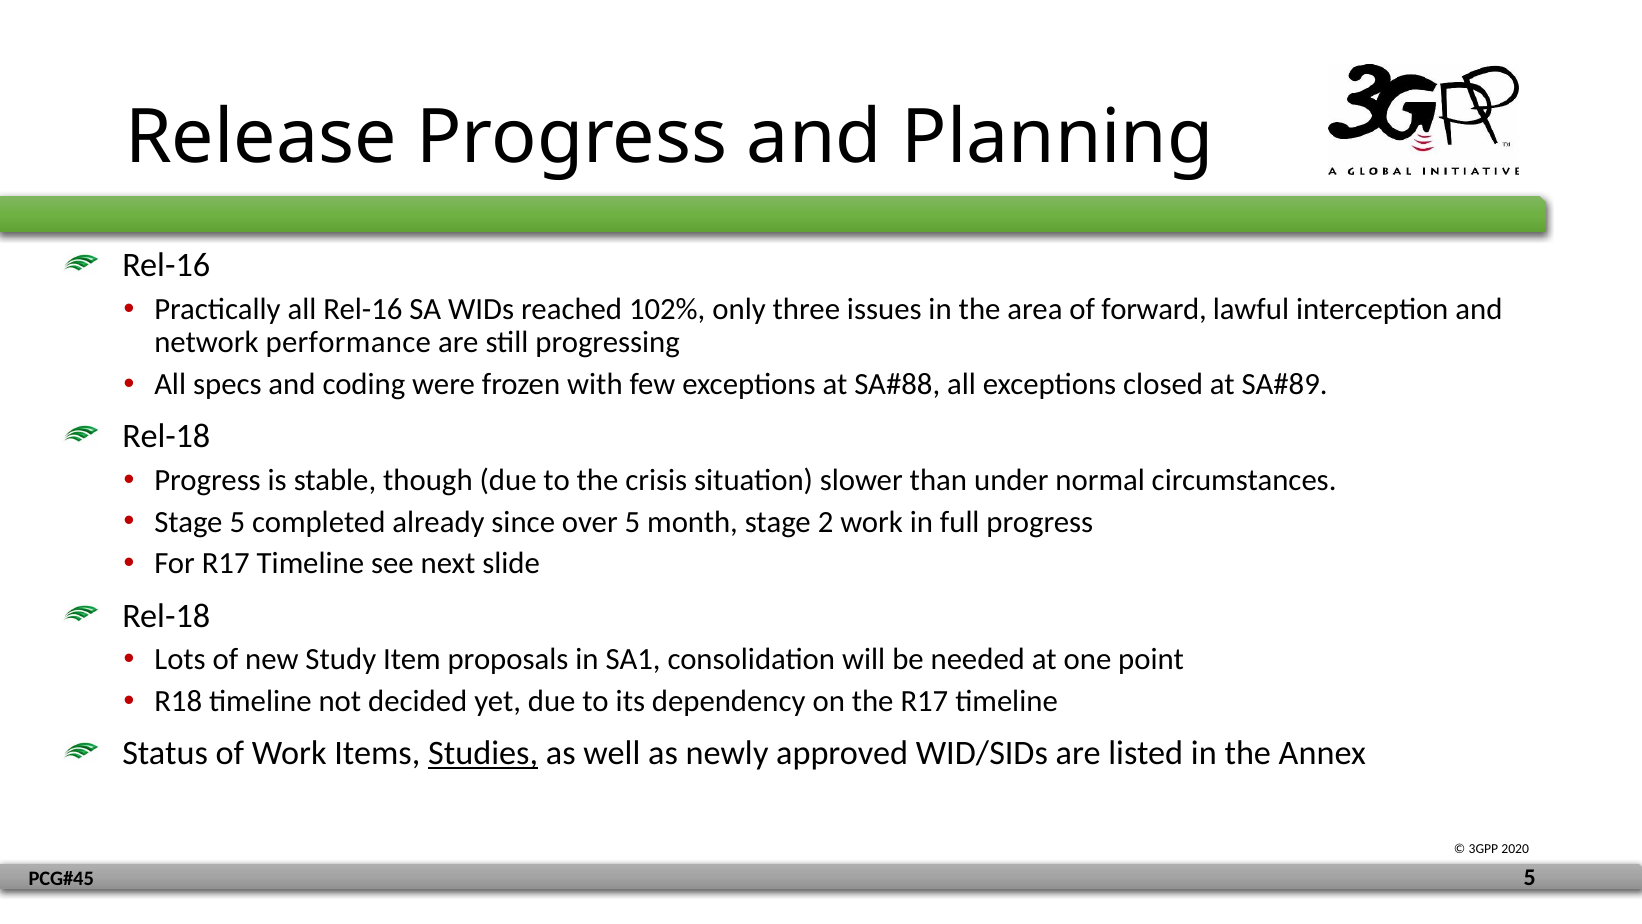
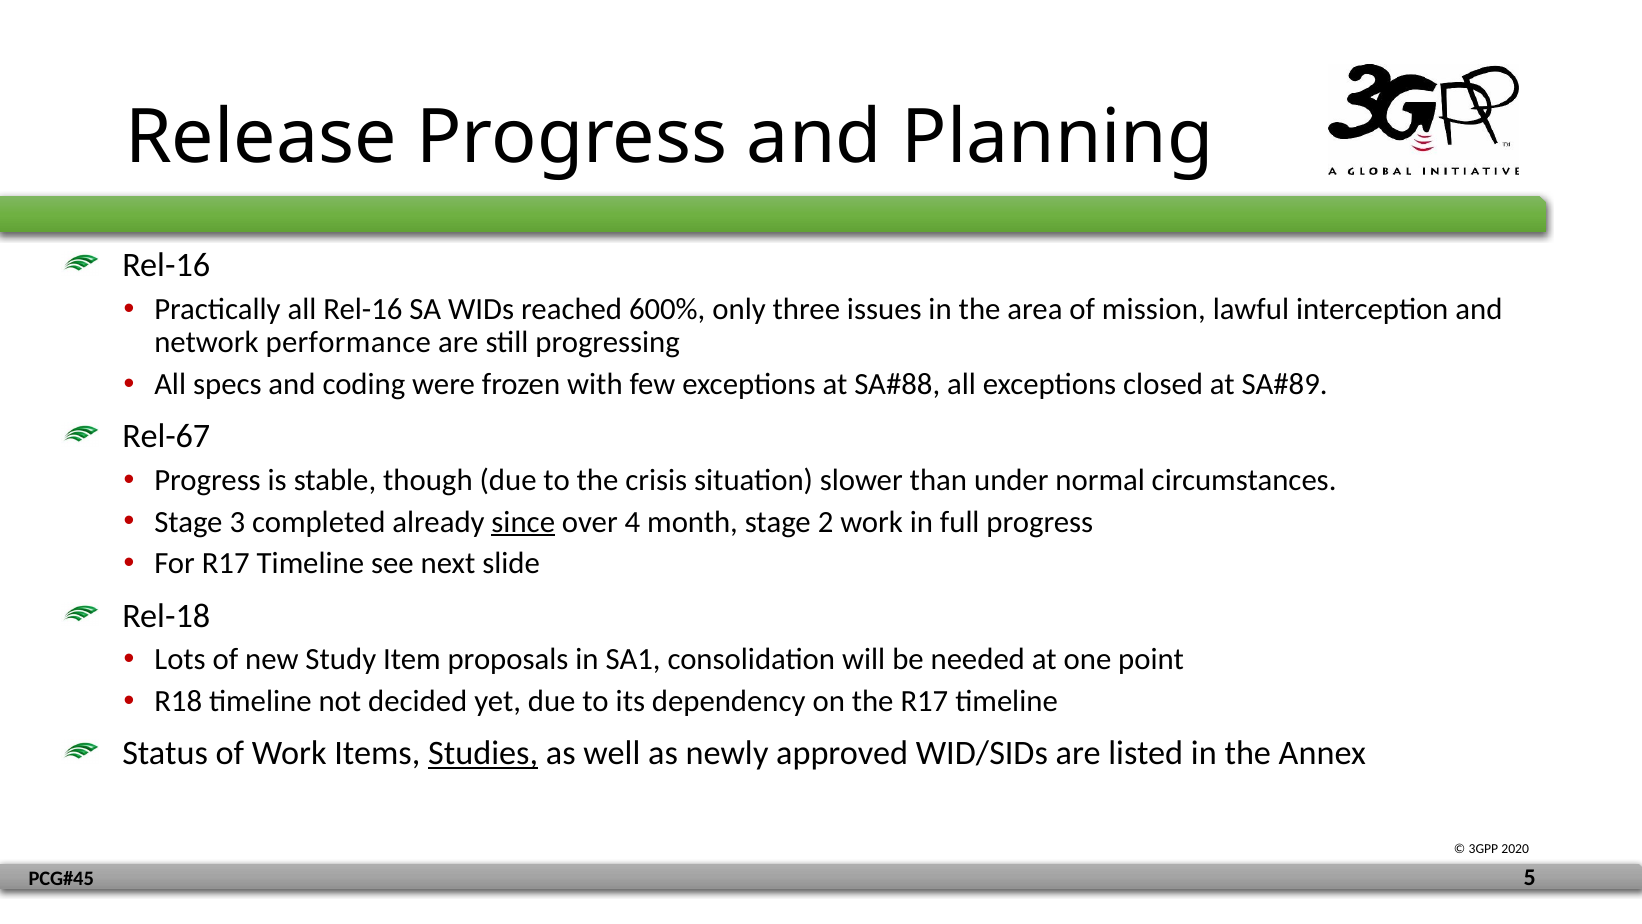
102%: 102% -> 600%
forward: forward -> mission
Rel-18 at (166, 436): Rel-18 -> Rel-67
Stage 5: 5 -> 3
since underline: none -> present
over 5: 5 -> 4
